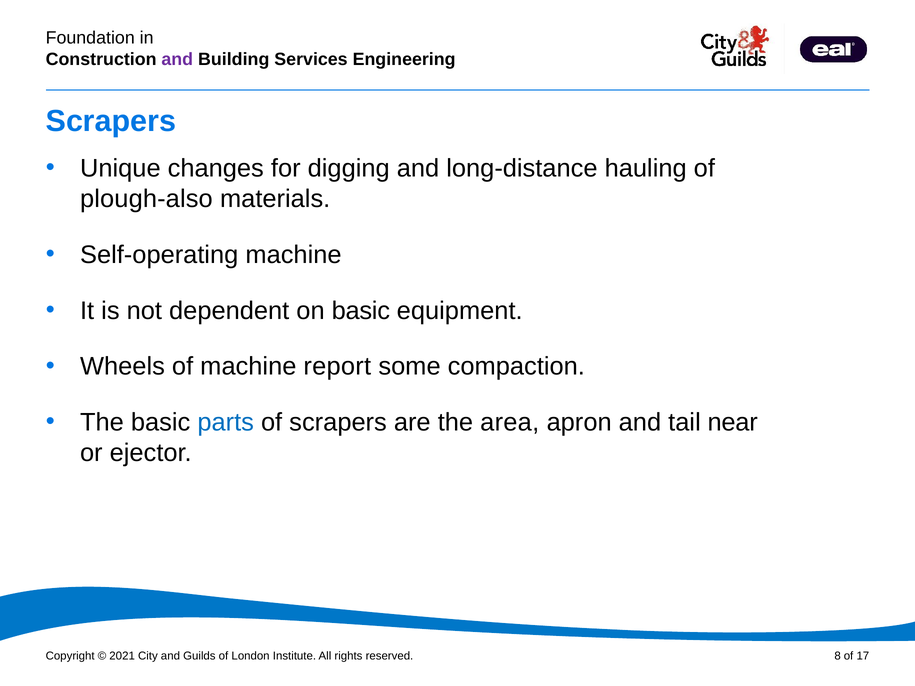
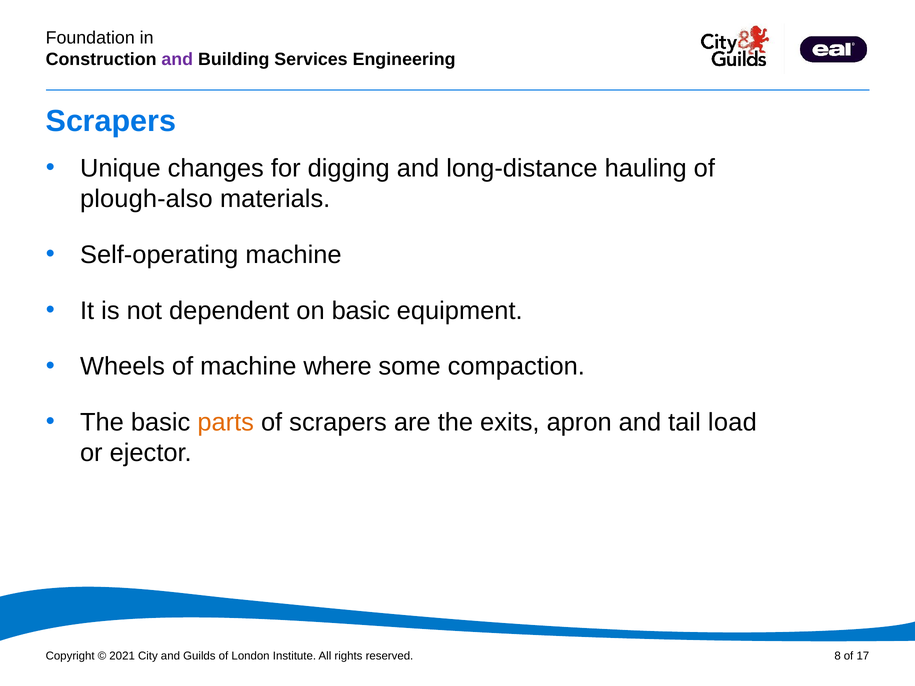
report: report -> where
parts colour: blue -> orange
area: area -> exits
near: near -> load
